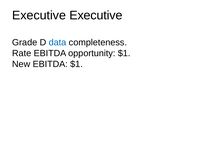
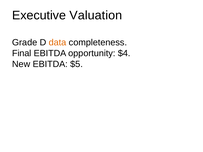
Executive Executive: Executive -> Valuation
data colour: blue -> orange
Rate: Rate -> Final
opportunity $1: $1 -> $4
EBITDA $1: $1 -> $5
